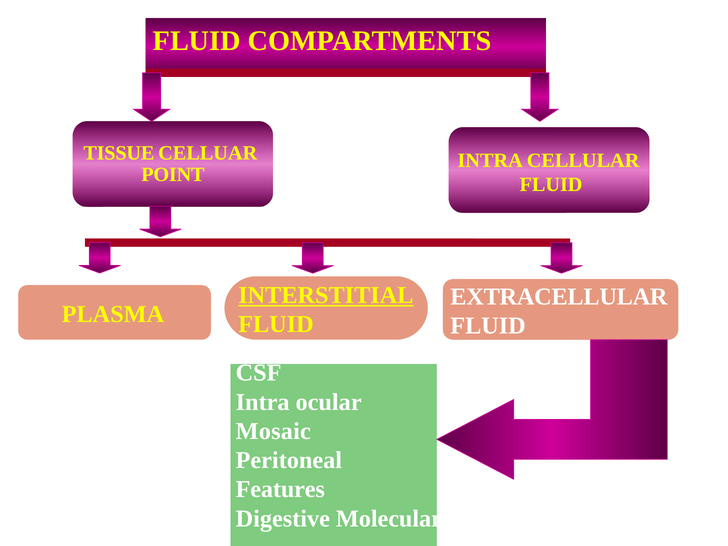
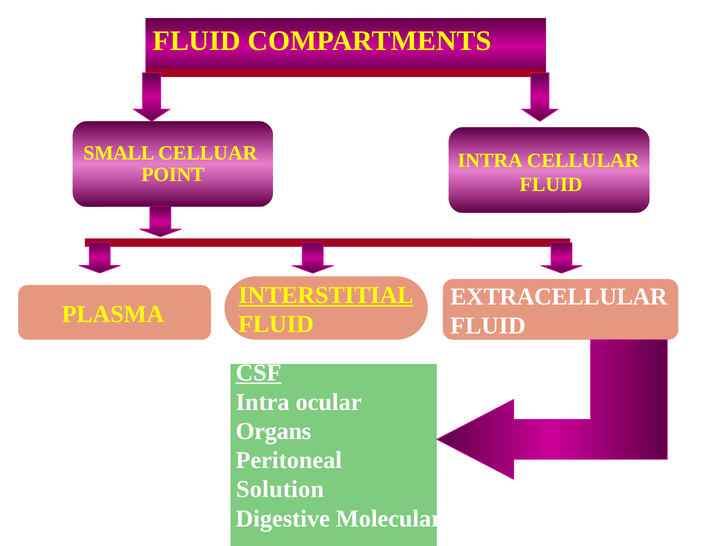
TISSUE: TISSUE -> SMALL
CSF underline: none -> present
Mosaic: Mosaic -> Organs
Features: Features -> Solution
